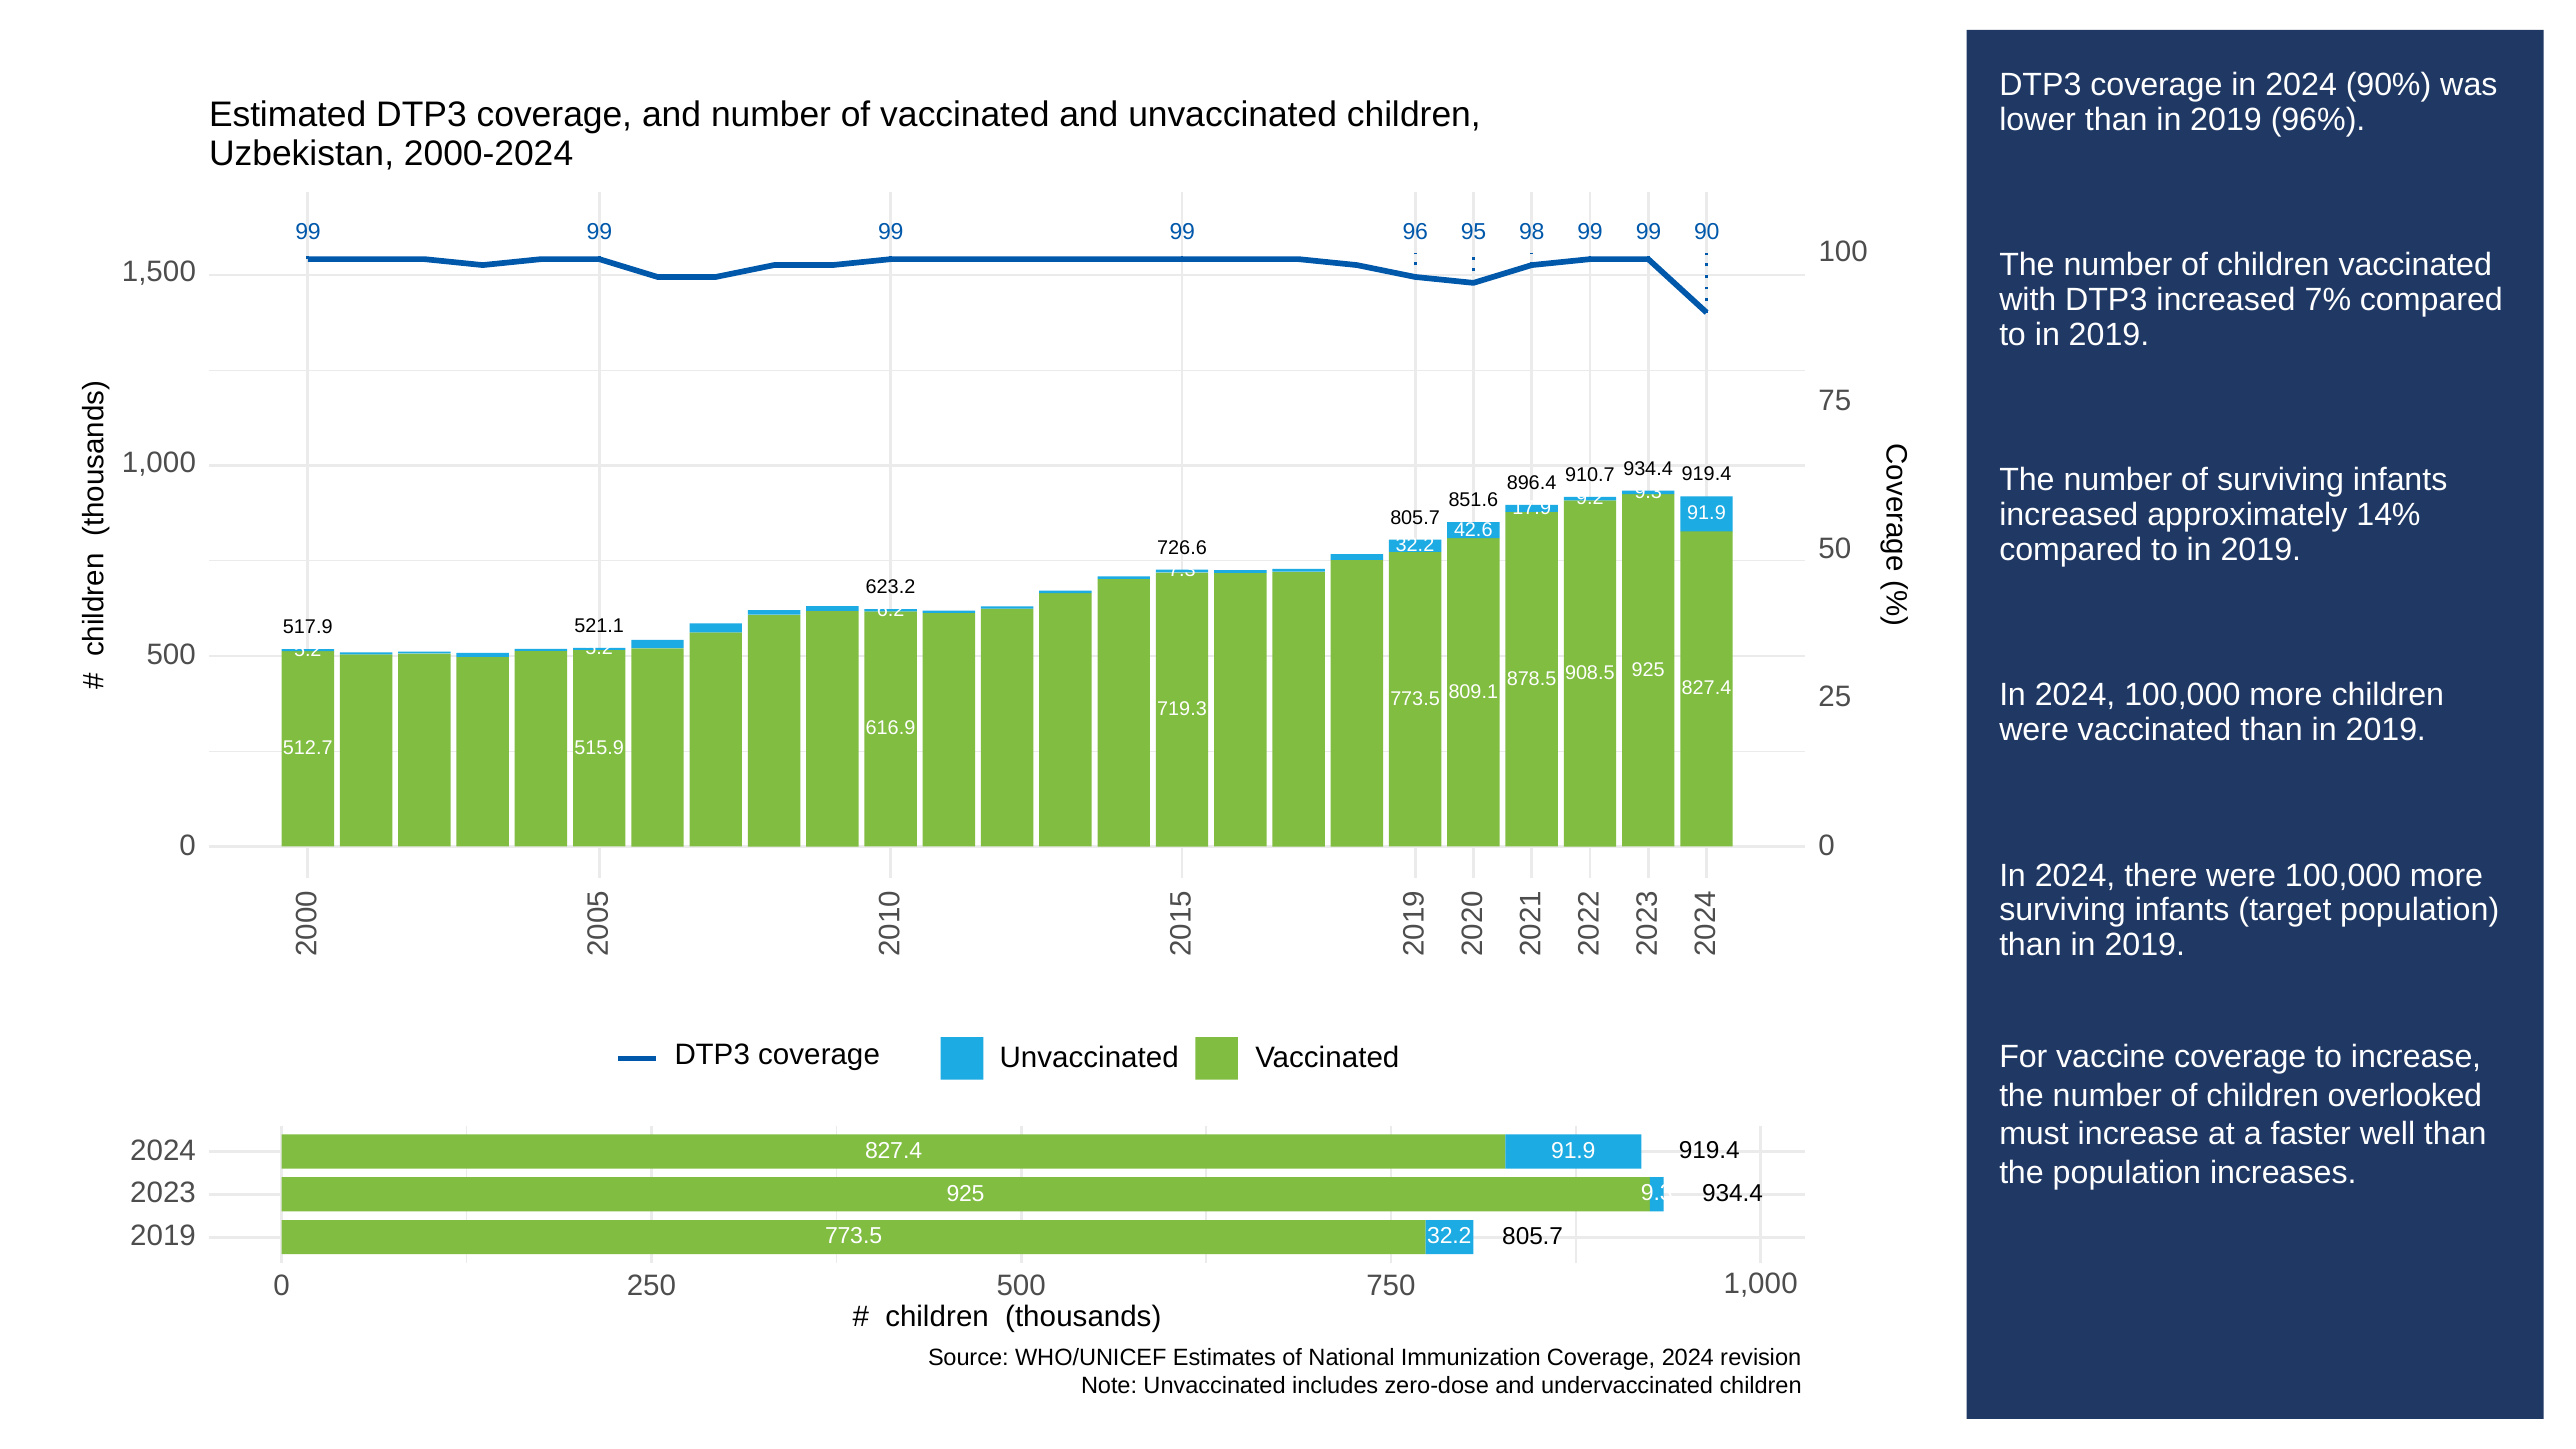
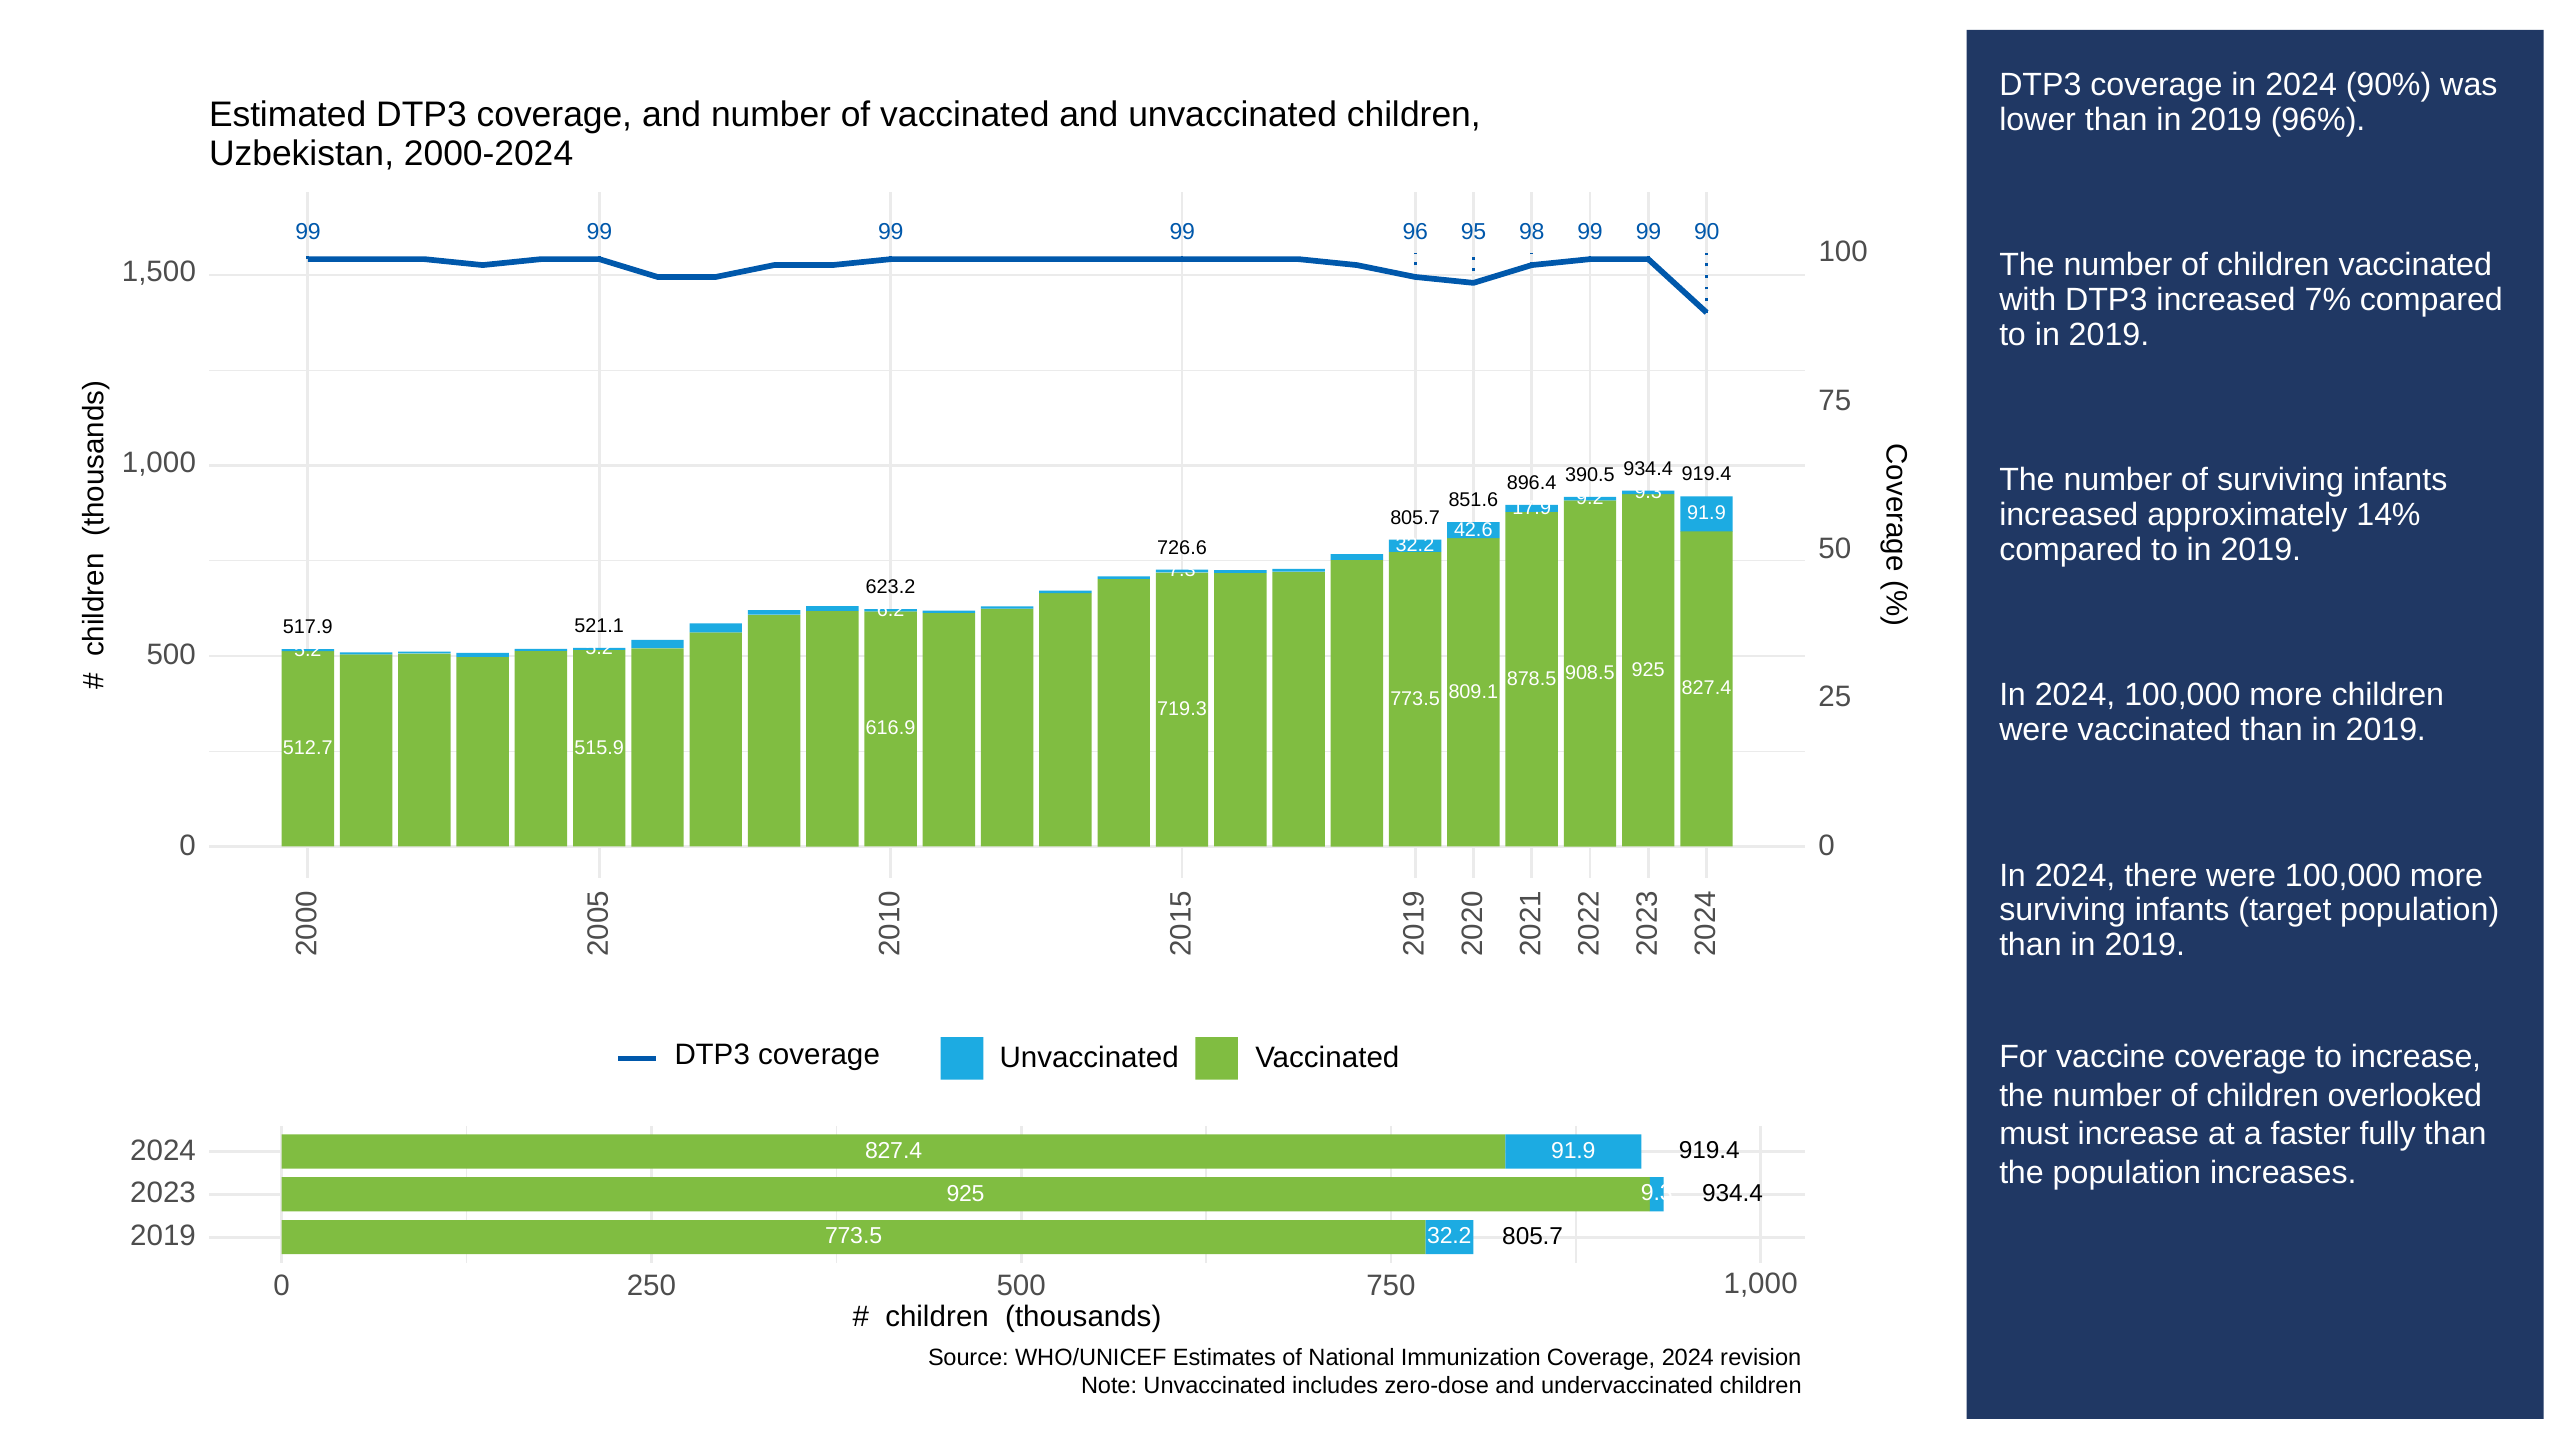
910.7: 910.7 -> 390.5
well: well -> fully
